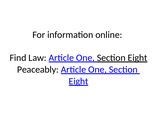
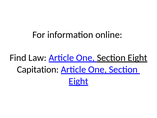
Peaceably: Peaceably -> Capitation
